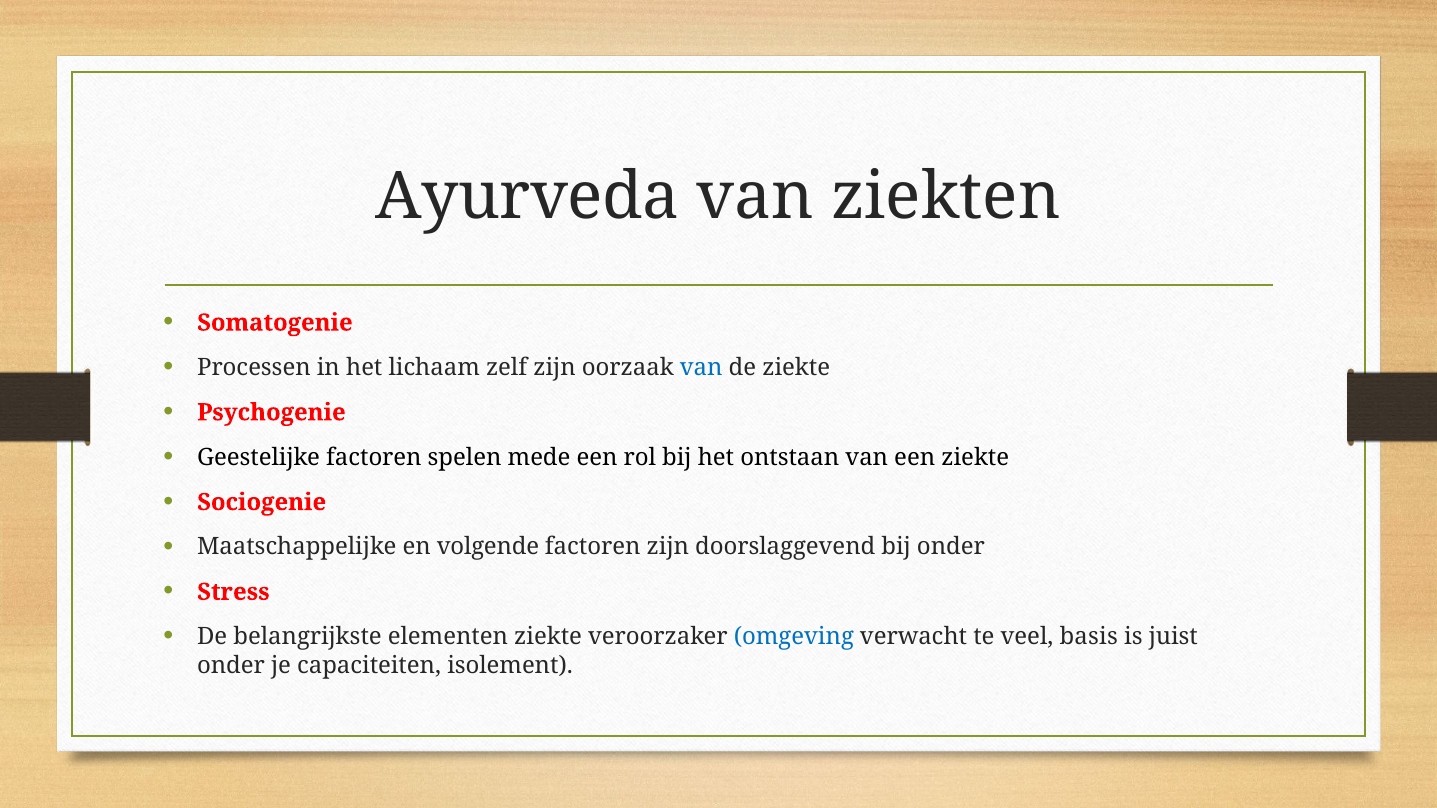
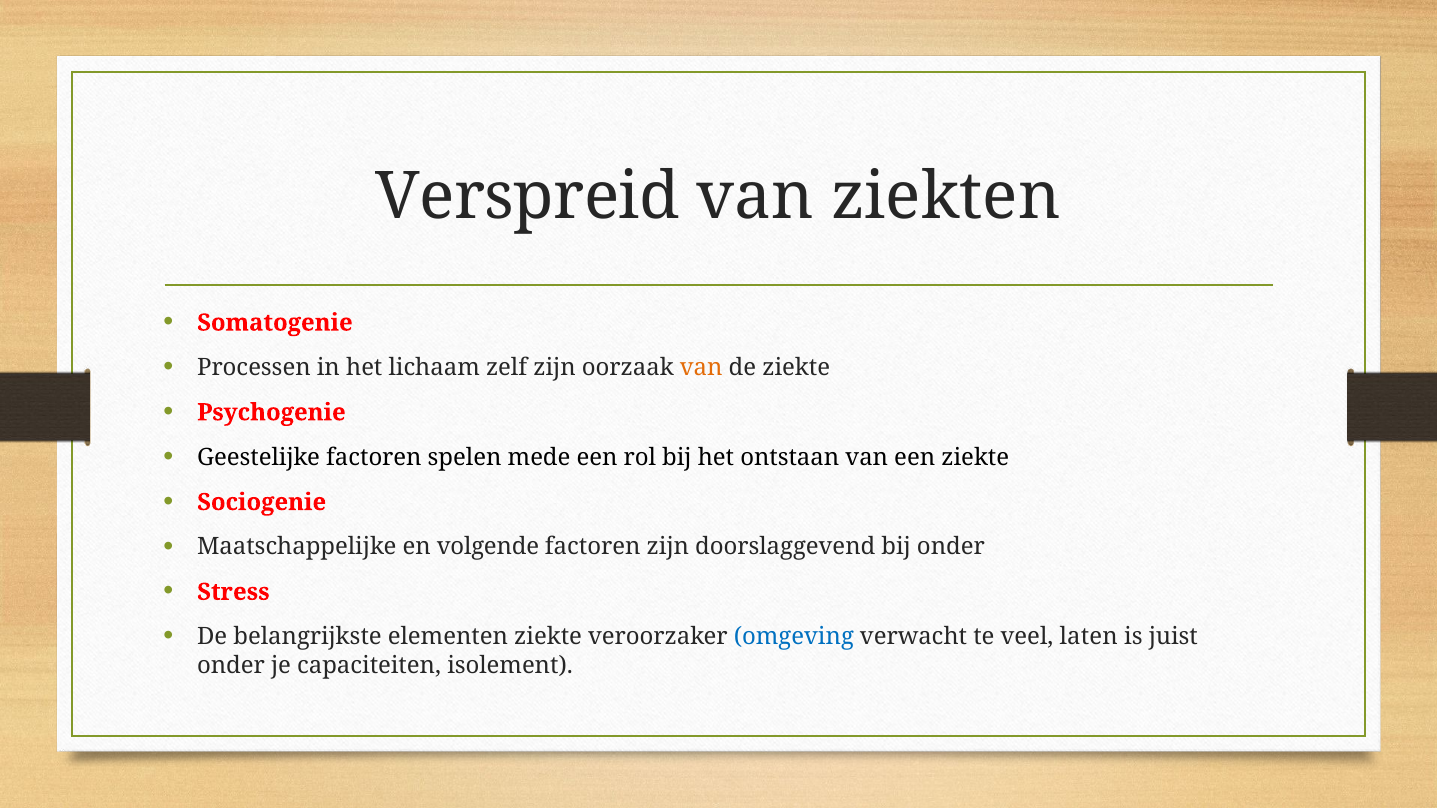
Ayurveda: Ayurveda -> Verspreid
van at (701, 368) colour: blue -> orange
basis: basis -> laten
